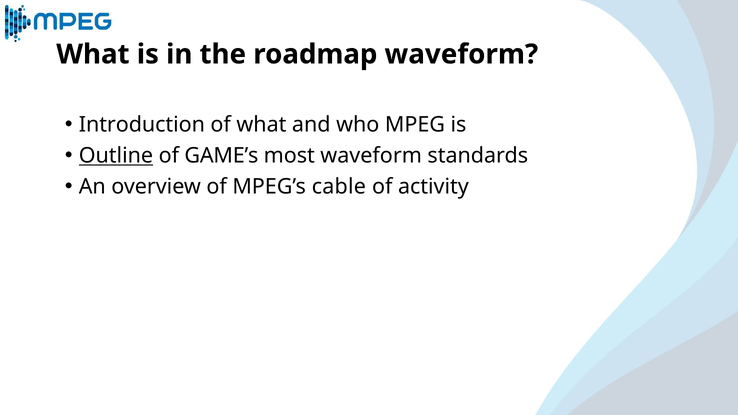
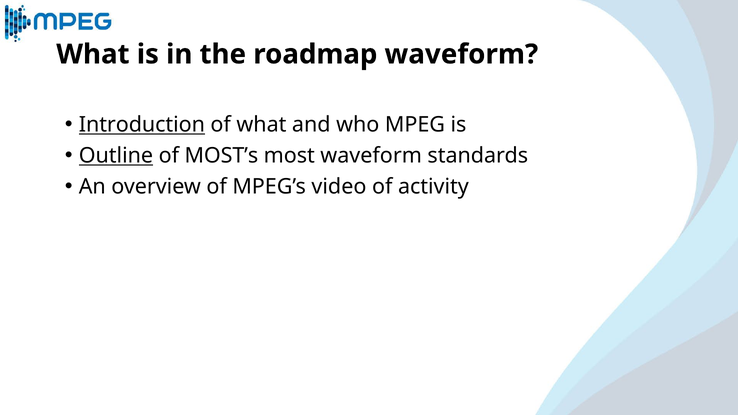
Introduction underline: none -> present
GAME’s: GAME’s -> MOST’s
cable: cable -> video
